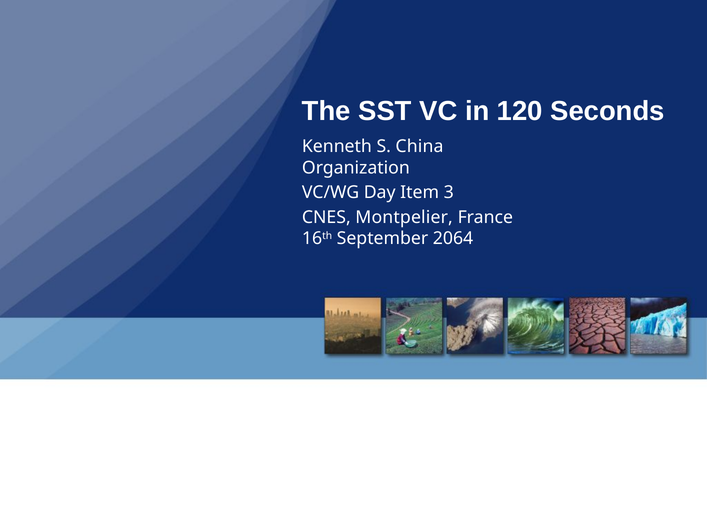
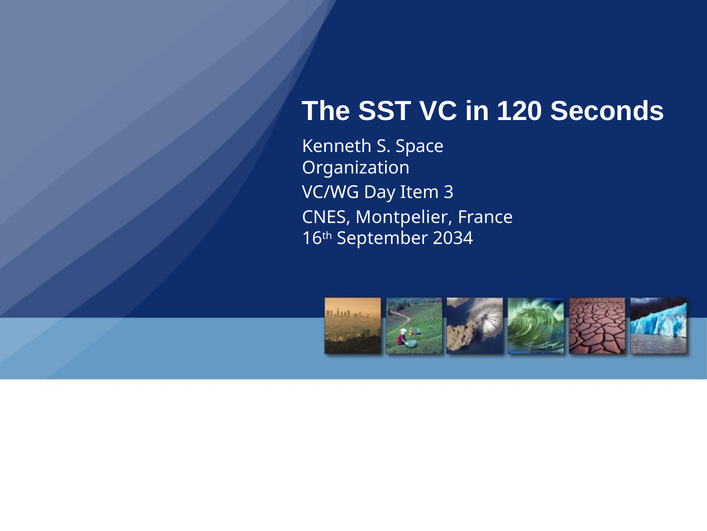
China: China -> Space
2064: 2064 -> 2034
